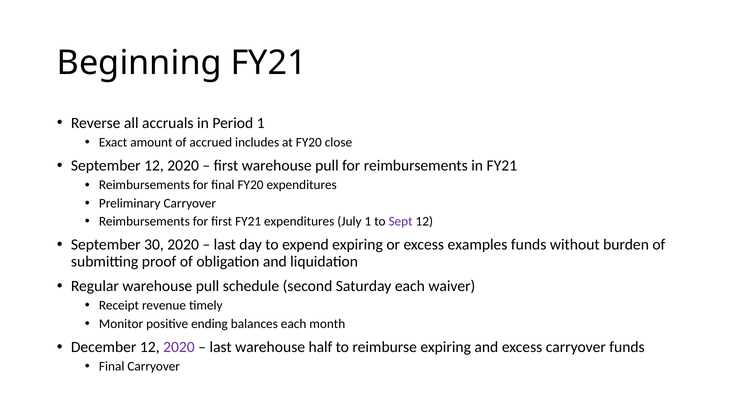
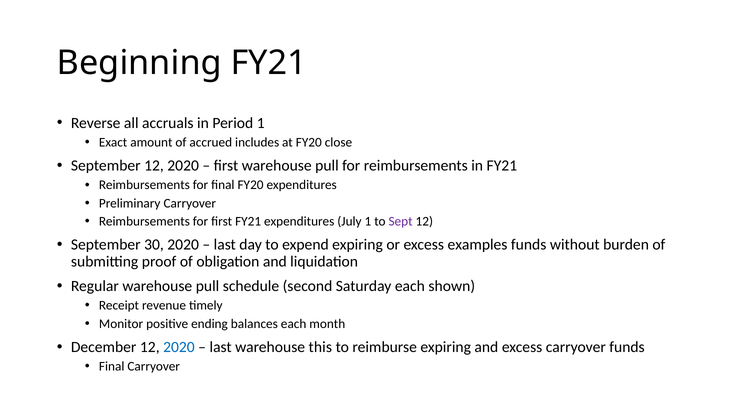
waiver: waiver -> shown
2020 at (179, 347) colour: purple -> blue
half: half -> this
